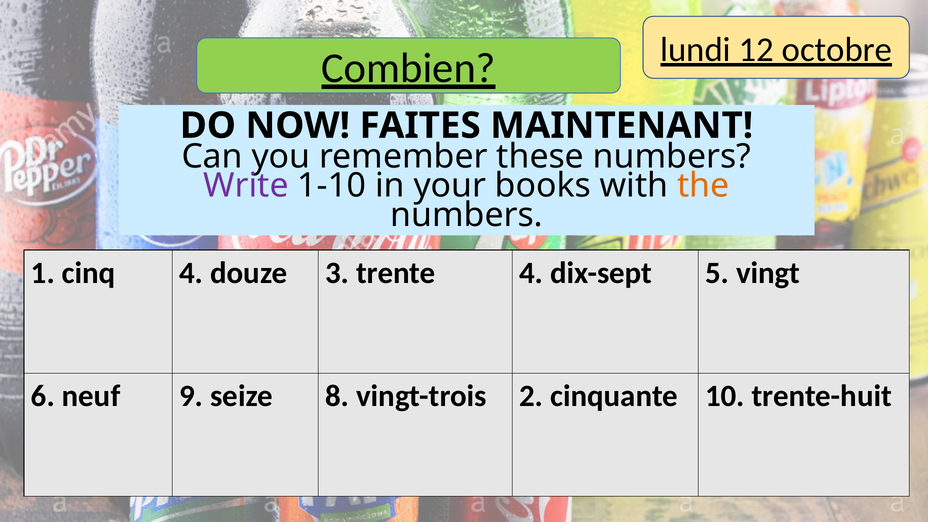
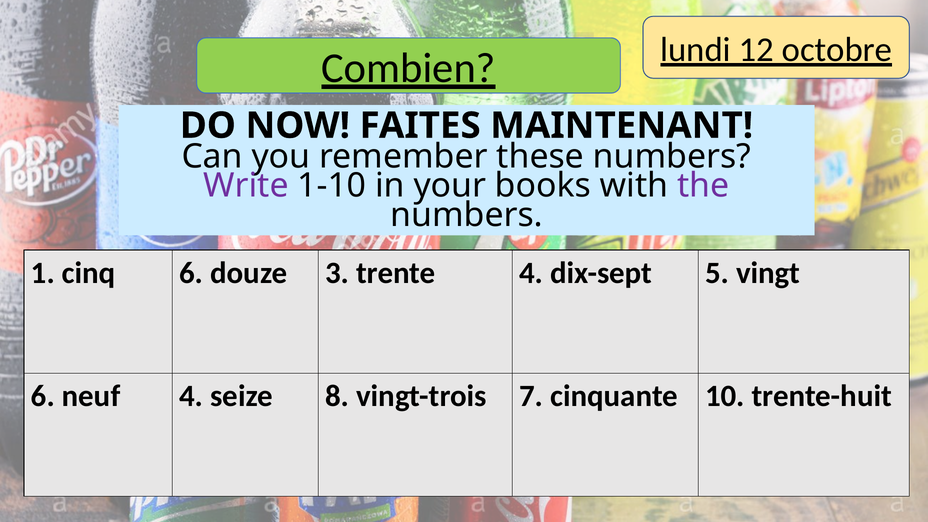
the colour: orange -> purple
cinq 4: 4 -> 6
neuf 9: 9 -> 4
2: 2 -> 7
